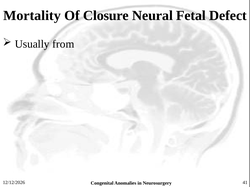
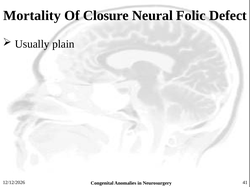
Fetal: Fetal -> Folic
from: from -> plain
